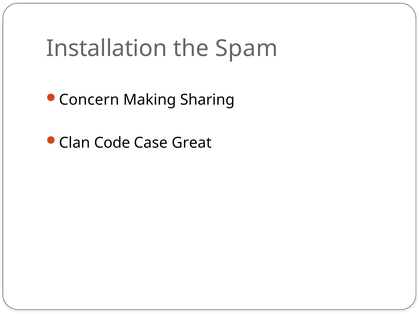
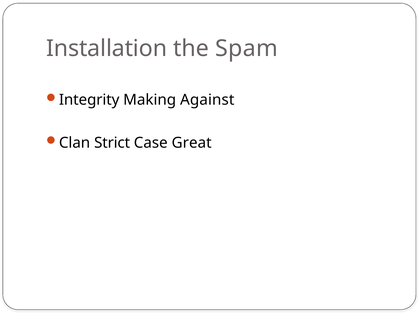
Concern: Concern -> Integrity
Sharing: Sharing -> Against
Code: Code -> Strict
